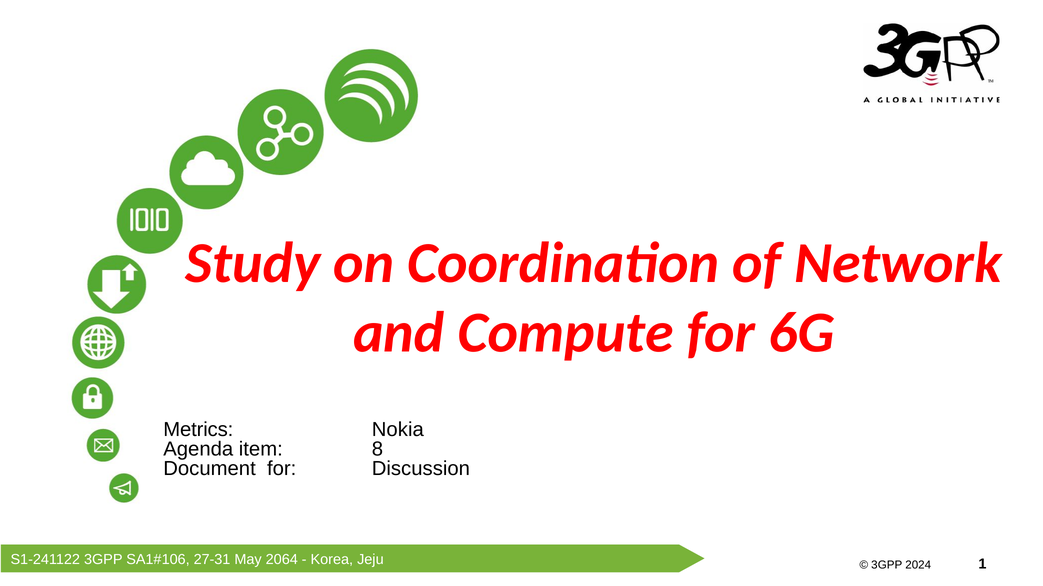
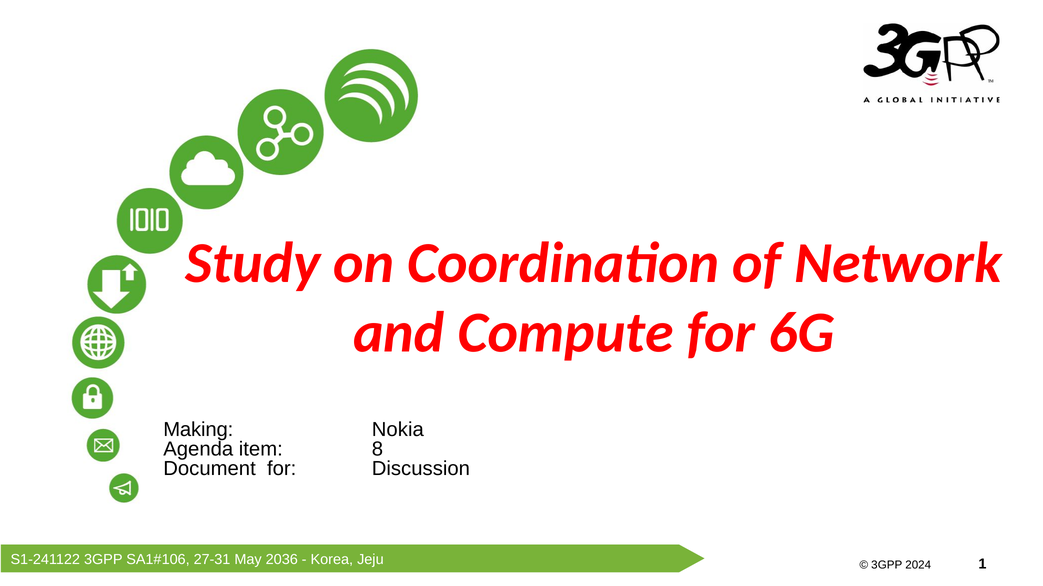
Metrics: Metrics -> Making
2064: 2064 -> 2036
